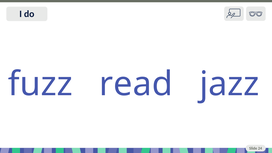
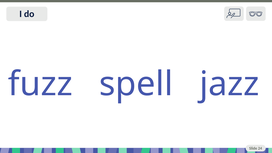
read: read -> spell
